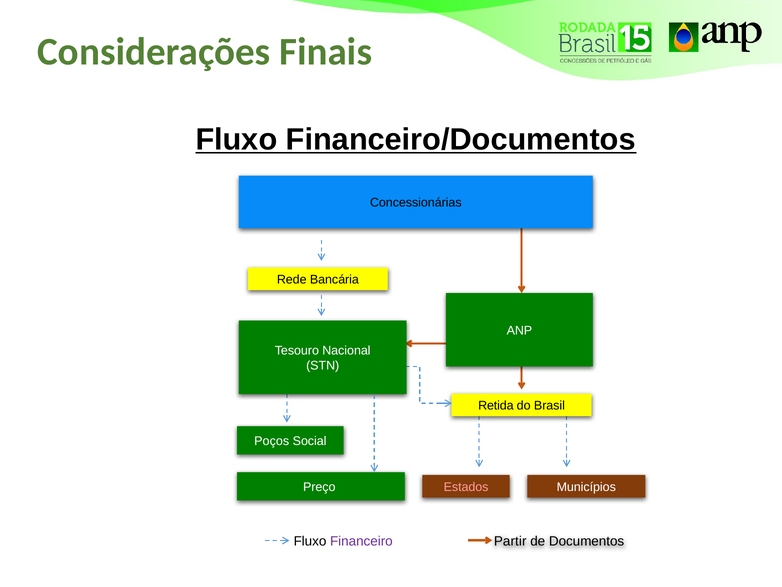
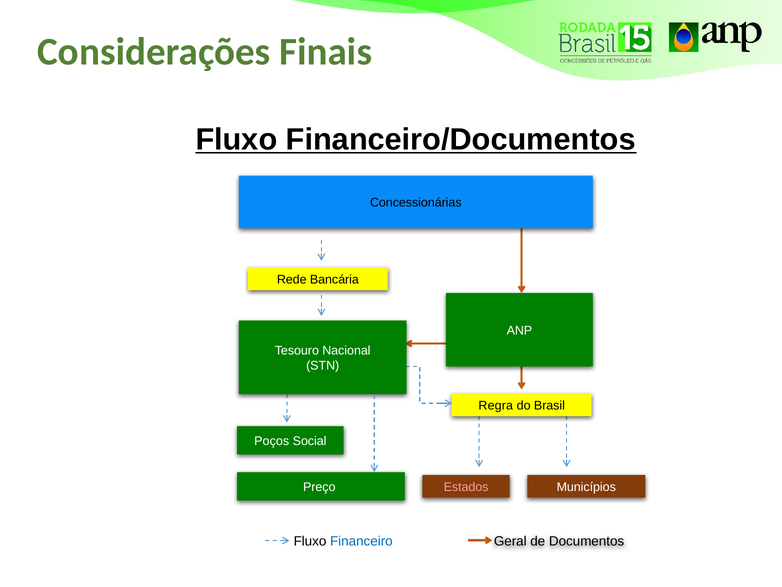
Retida: Retida -> Regra
Financeiro colour: purple -> blue
Partir: Partir -> Geral
